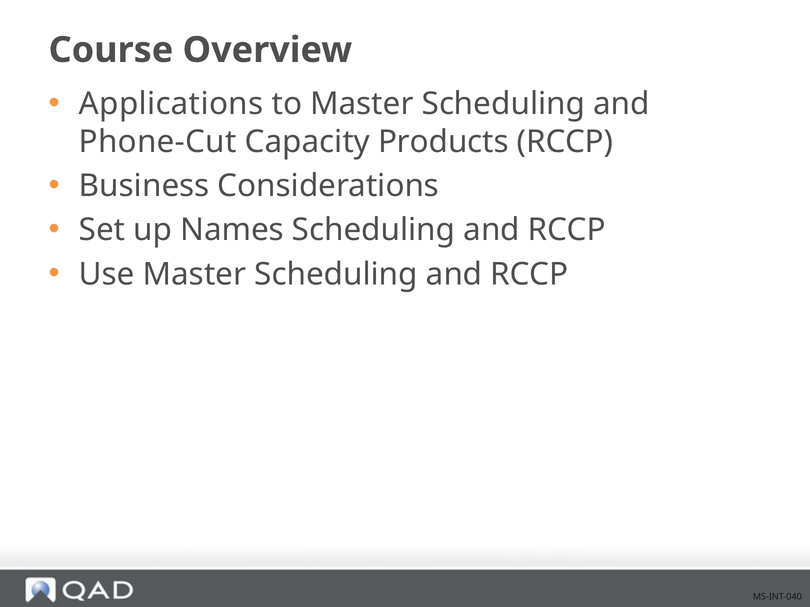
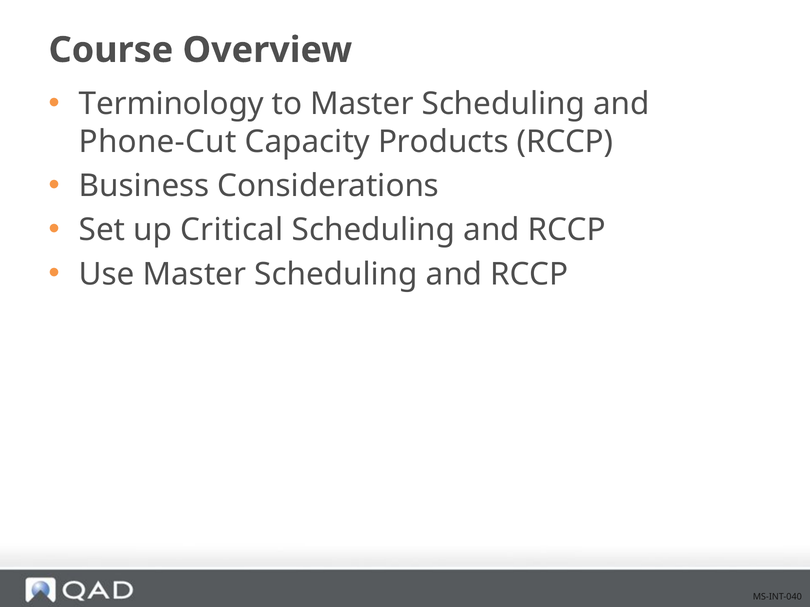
Applications: Applications -> Terminology
Names: Names -> Critical
